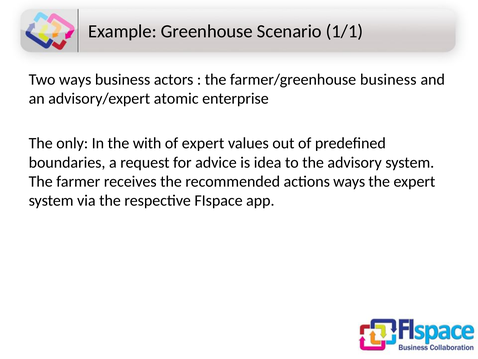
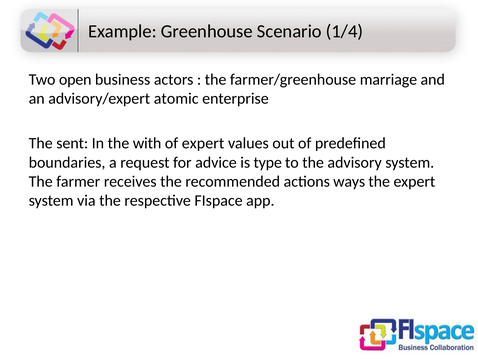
1/1: 1/1 -> 1/4
Two ways: ways -> open
farmer/greenhouse business: business -> marriage
only: only -> sent
idea: idea -> type
